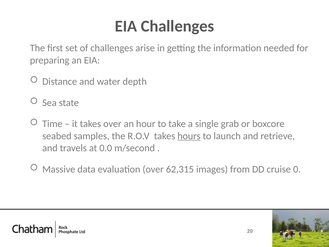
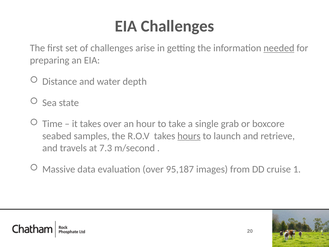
needed underline: none -> present
0.0: 0.0 -> 7.3
62,315: 62,315 -> 95,187
0: 0 -> 1
